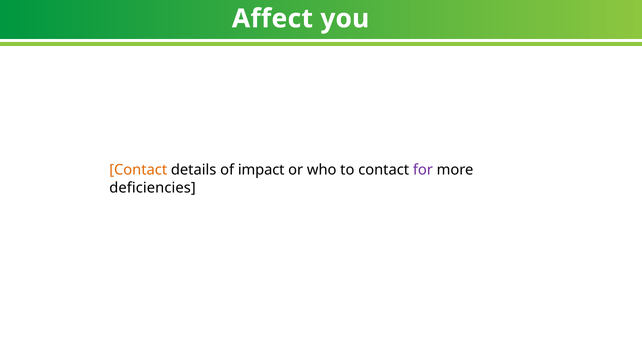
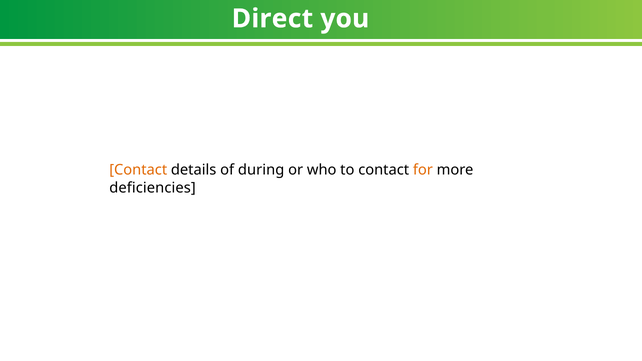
Affect: Affect -> Direct
impact: impact -> during
for colour: purple -> orange
